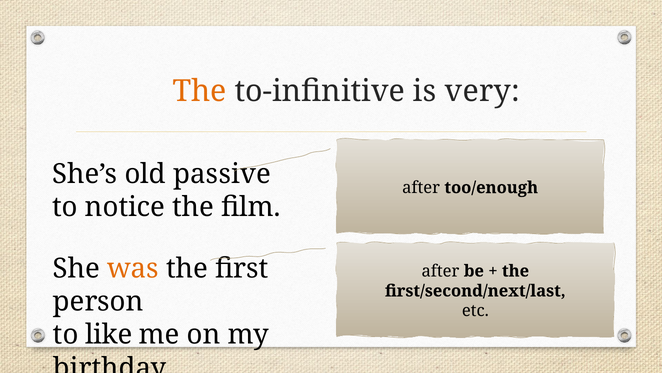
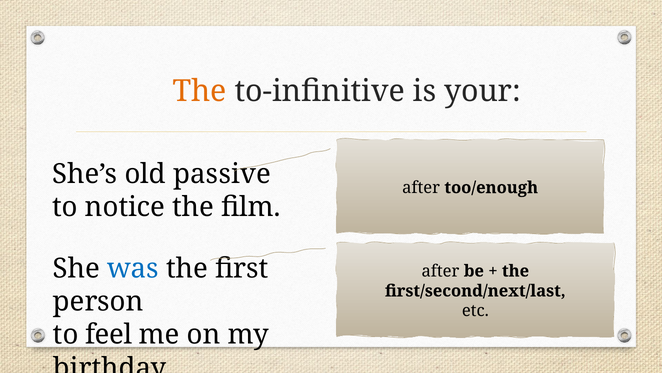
very: very -> your
was colour: orange -> blue
like: like -> feel
